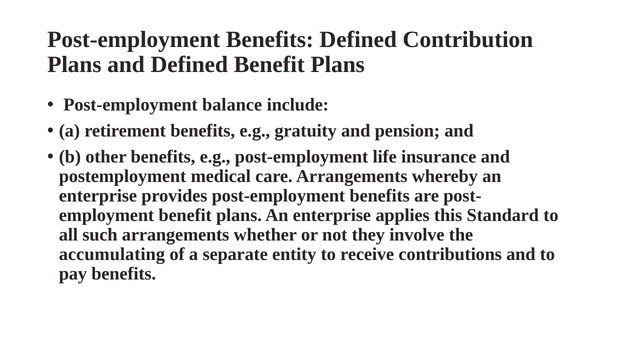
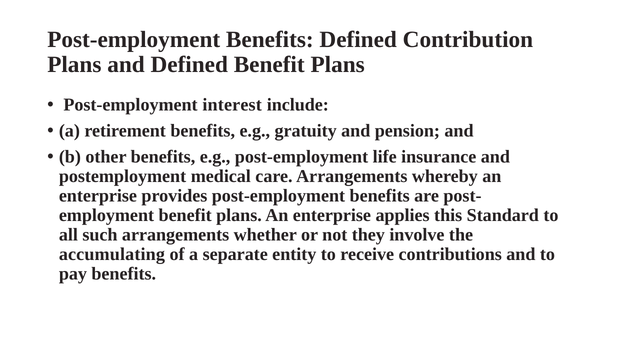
balance: balance -> interest
